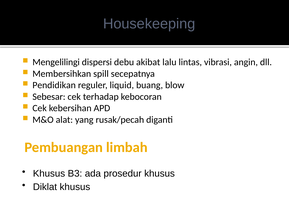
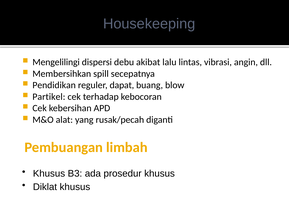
liquid: liquid -> dapat
Sebesar: Sebesar -> Partikel
